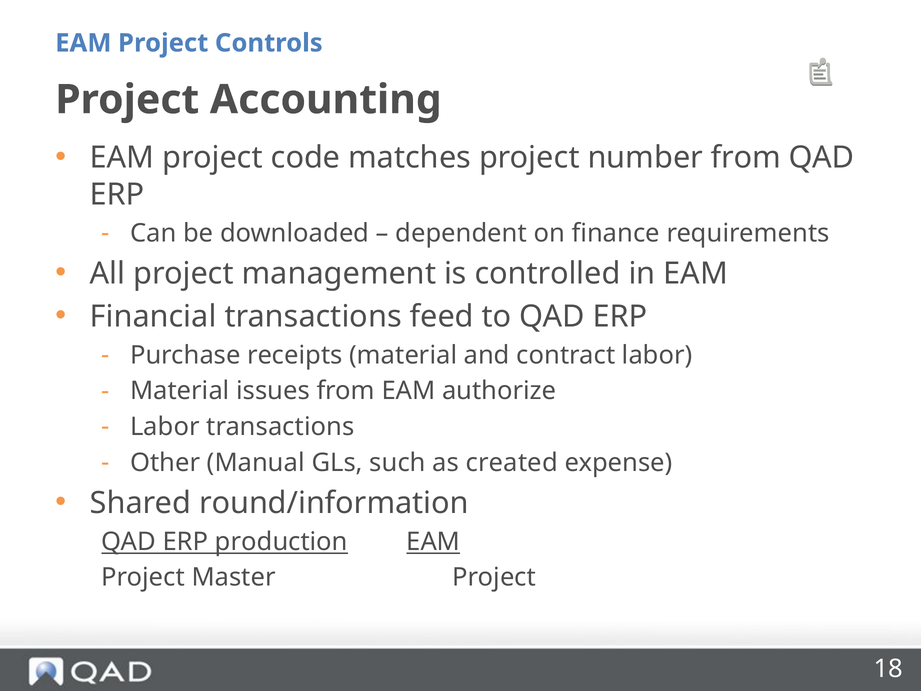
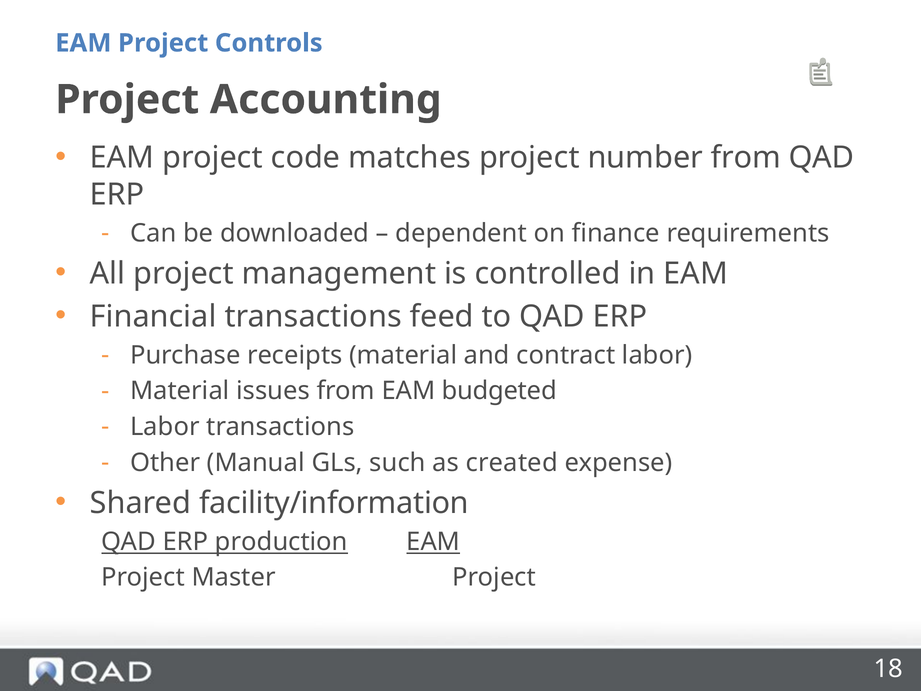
authorize: authorize -> budgeted
round/information: round/information -> facility/information
